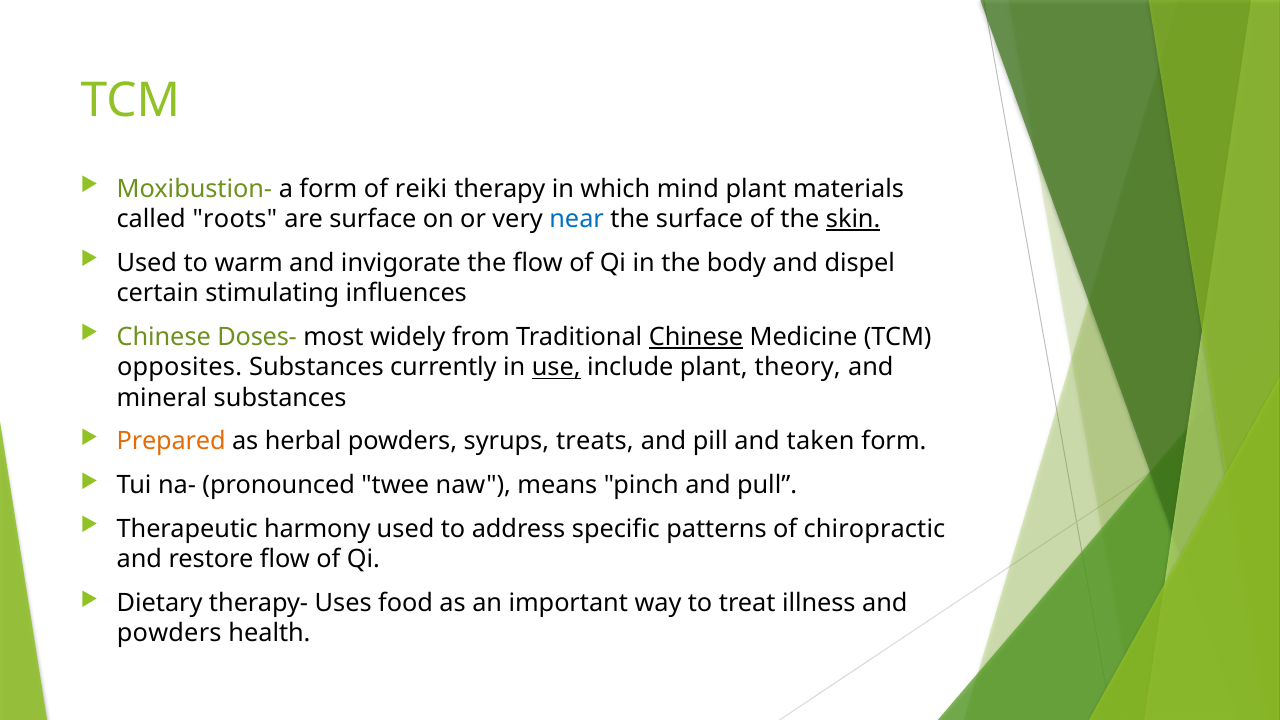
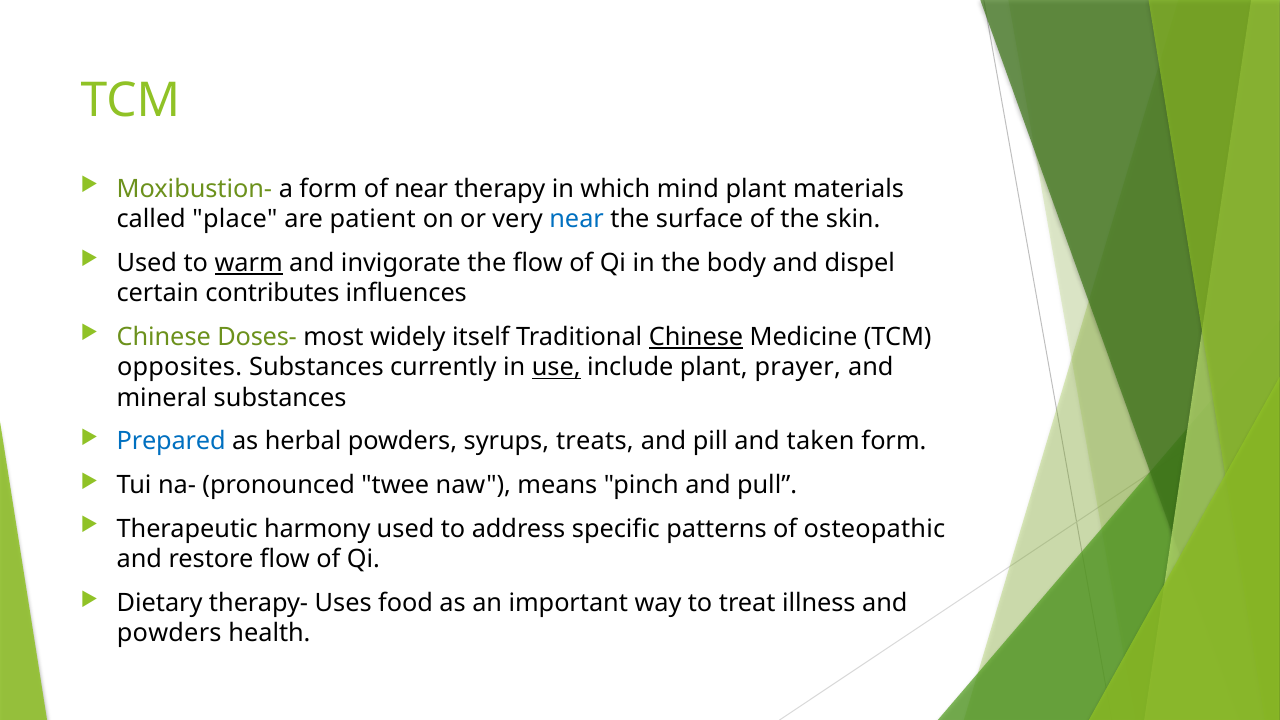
of reiki: reiki -> near
roots: roots -> place
are surface: surface -> patient
skin underline: present -> none
warm underline: none -> present
stimulating: stimulating -> contributes
from: from -> itself
theory: theory -> prayer
Prepared colour: orange -> blue
chiropractic: chiropractic -> osteopathic
